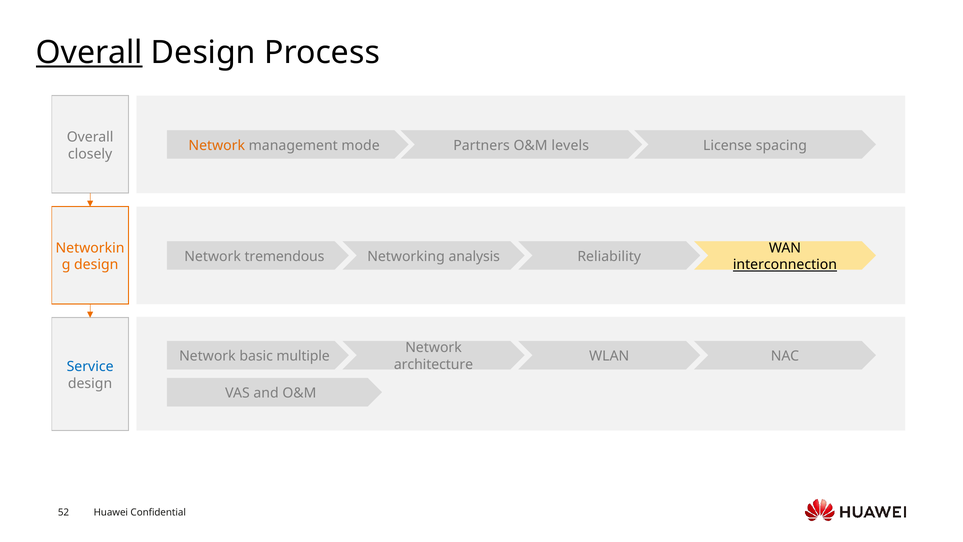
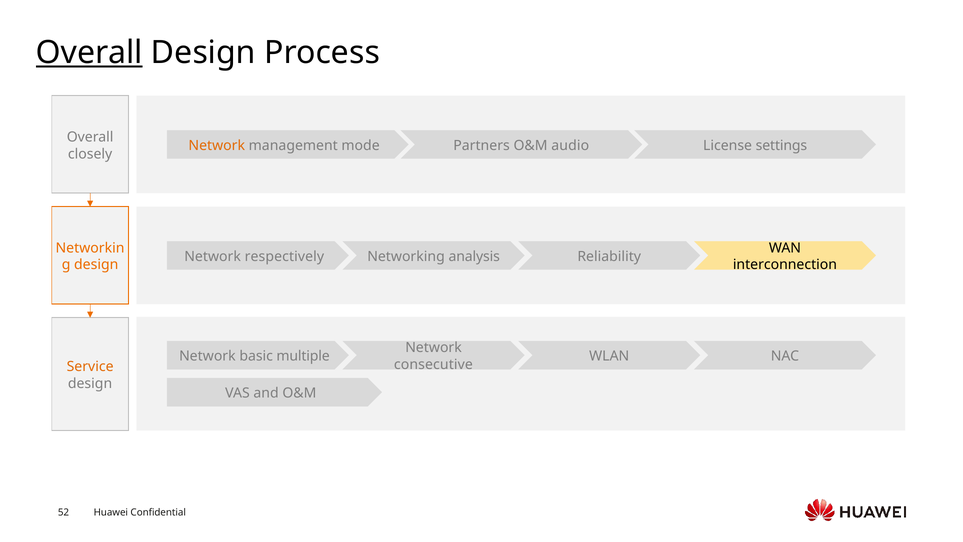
levels: levels -> audio
spacing: spacing -> settings
tremendous: tremendous -> respectively
interconnection underline: present -> none
architecture: architecture -> consecutive
Service colour: blue -> orange
